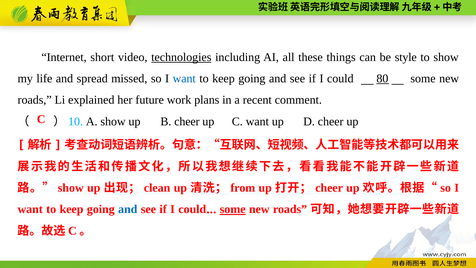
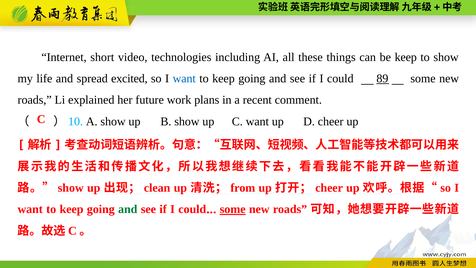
technologies underline: present -> none
be style: style -> keep
missed: missed -> excited
80: 80 -> 89
B cheer: cheer -> show
and at (128, 209) colour: blue -> green
